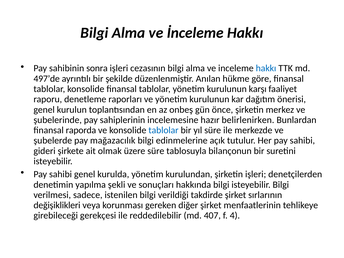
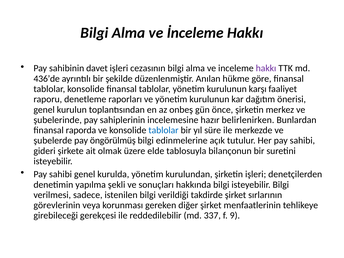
sonra: sonra -> davet
hakkı at (266, 68) colour: blue -> purple
497’de: 497’de -> 436’de
mağazacılık: mağazacılık -> öngörülmüş
üzere süre: süre -> elde
değişiklikleri: değişiklikleri -> görevlerinin
407: 407 -> 337
4: 4 -> 9
